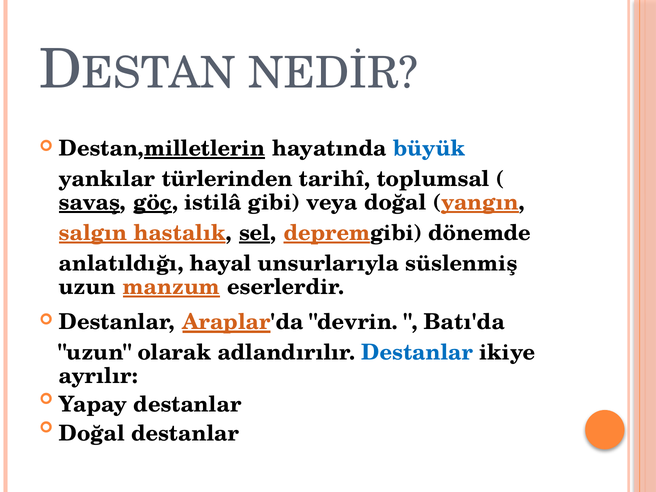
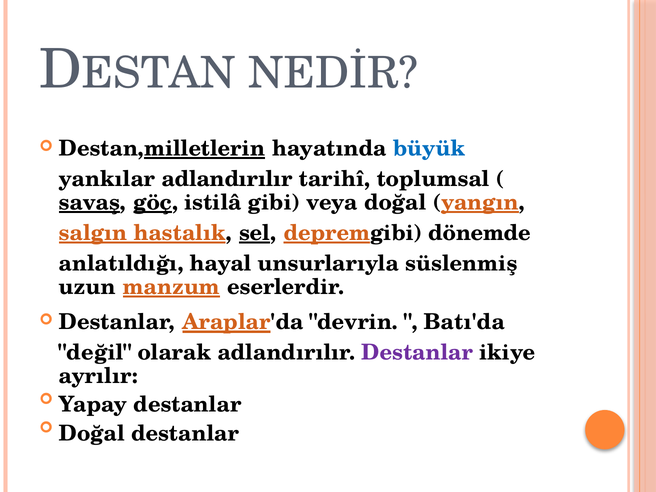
yankılar türlerinden: türlerinden -> adlandırılır
uzun at (95, 353): uzun -> değil
Destanlar at (417, 353) colour: blue -> purple
